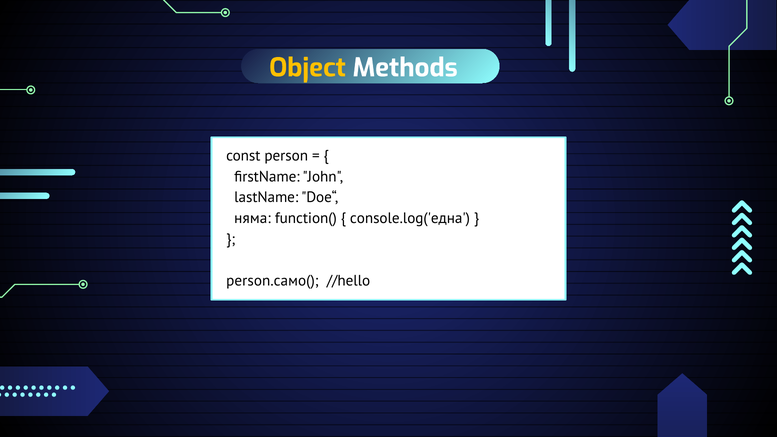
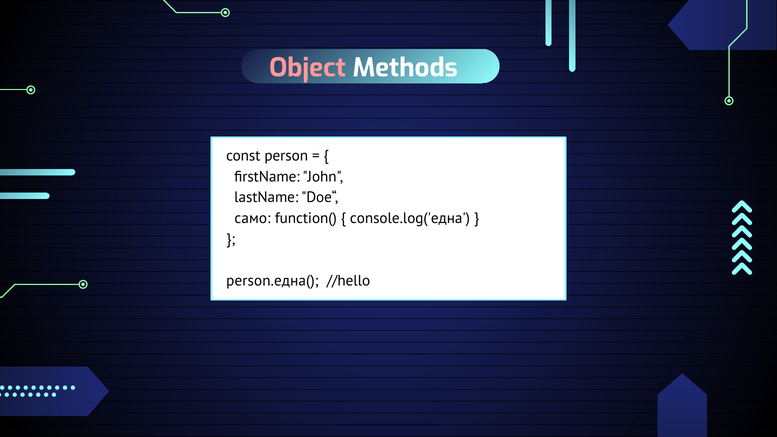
Object colour: yellow -> pink
няма: няма -> само
person.само(: person.само( -> person.една(
